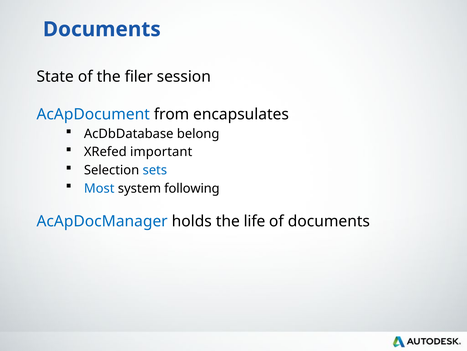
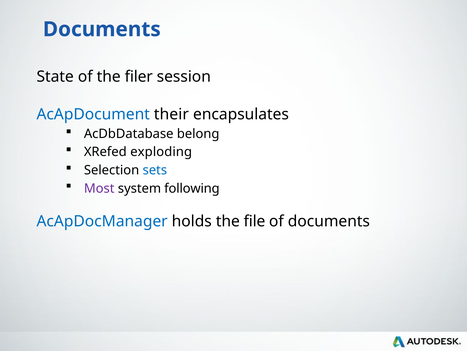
from: from -> their
important: important -> exploding
Most colour: blue -> purple
life: life -> file
